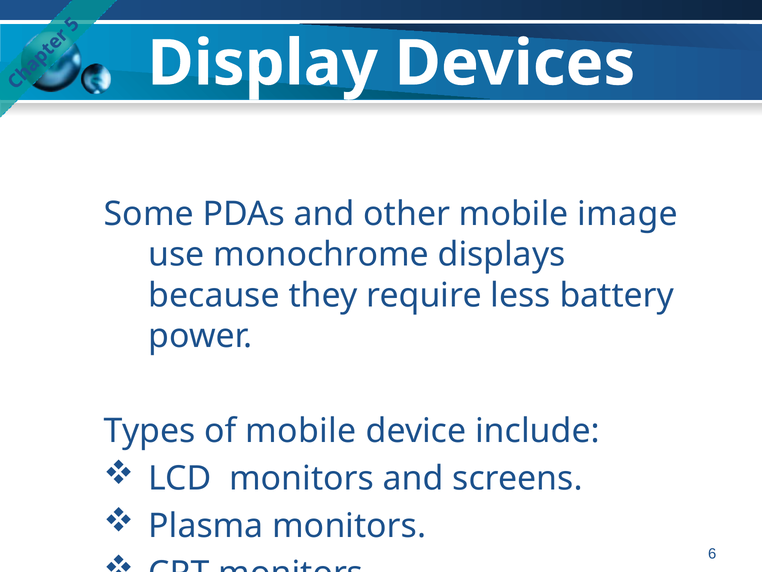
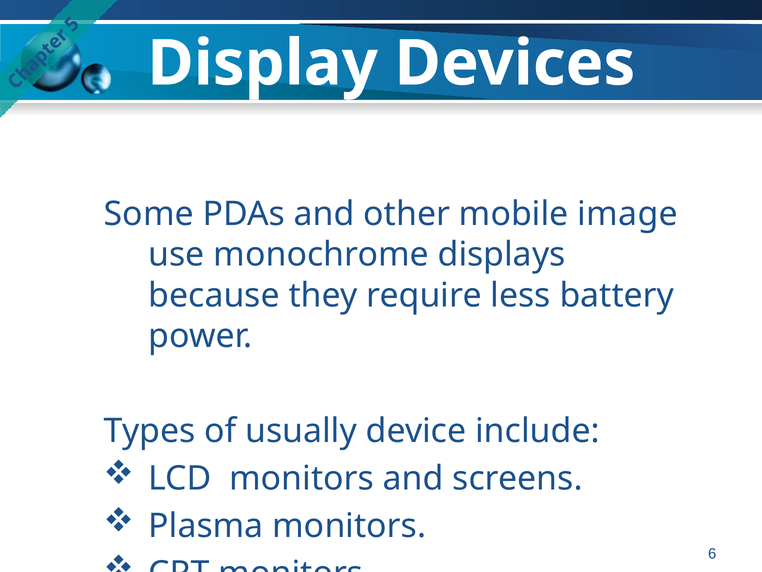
of mobile: mobile -> usually
